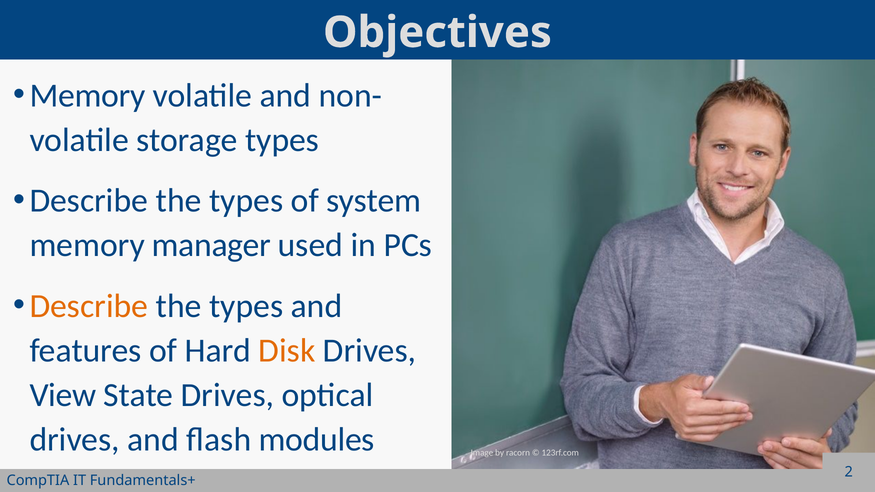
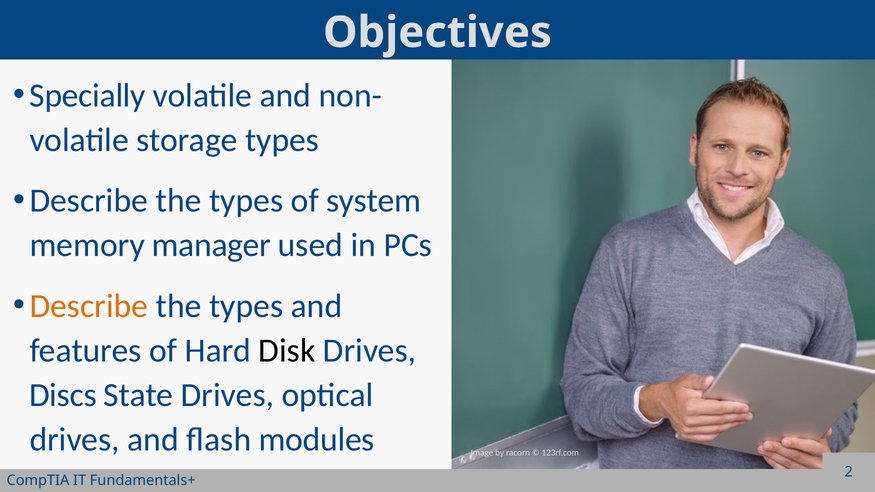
Memory at (87, 96): Memory -> Specially
Disk colour: orange -> black
View: View -> Discs
